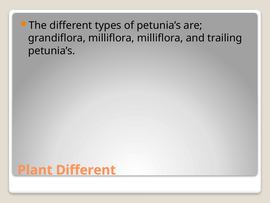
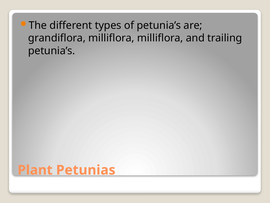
Plant Different: Different -> Petunias
